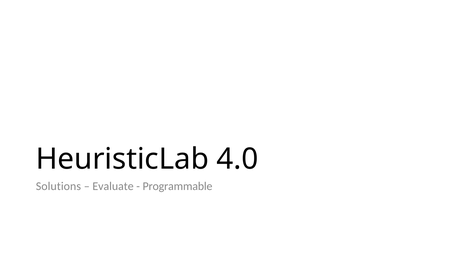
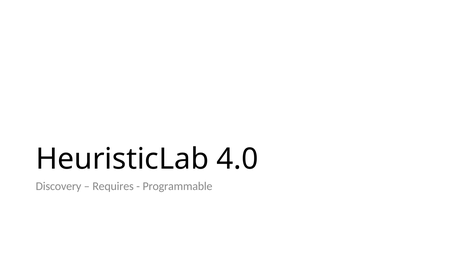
Solutions: Solutions -> Discovery
Evaluate: Evaluate -> Requires
